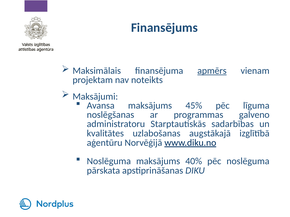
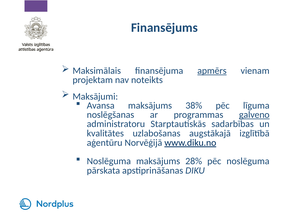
45%: 45% -> 38%
galveno underline: none -> present
40%: 40% -> 28%
